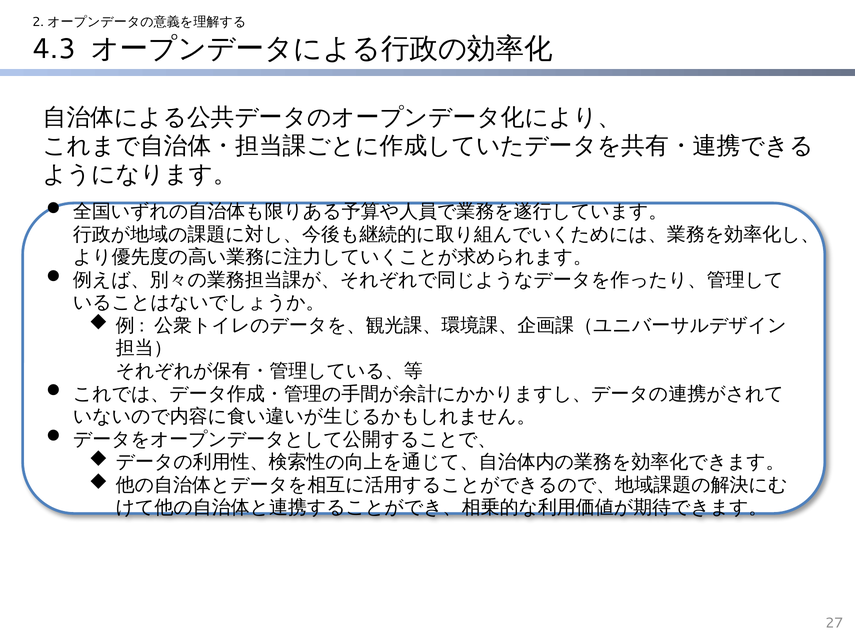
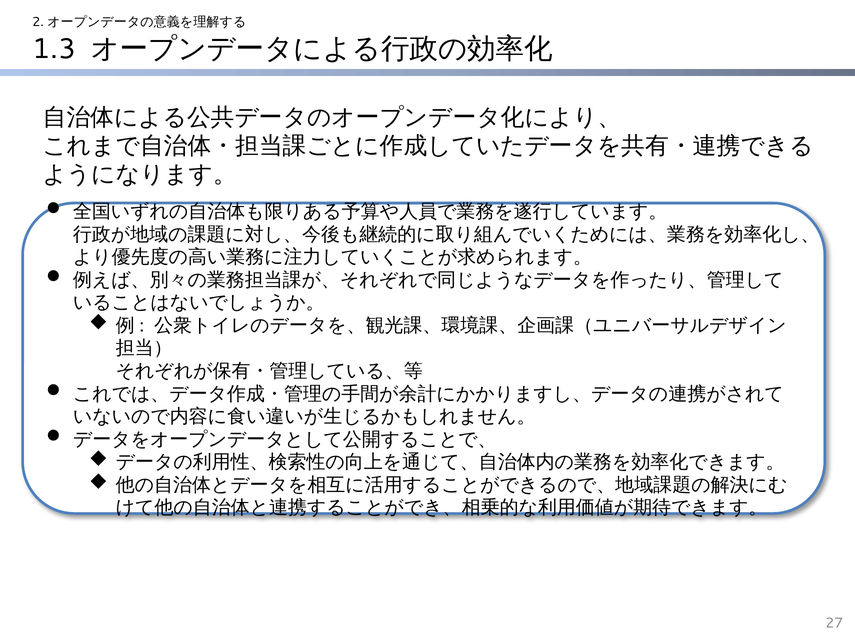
4.3: 4.3 -> 1.3
